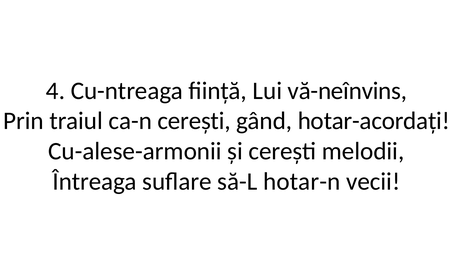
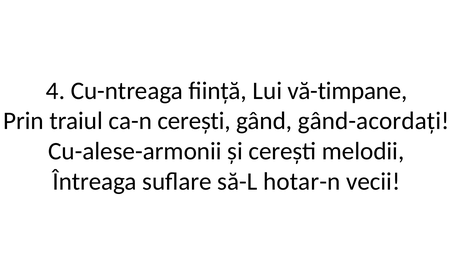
vă-neînvins: vă-neînvins -> vă-timpane
hotar-acordați: hotar-acordați -> gând-acordați
